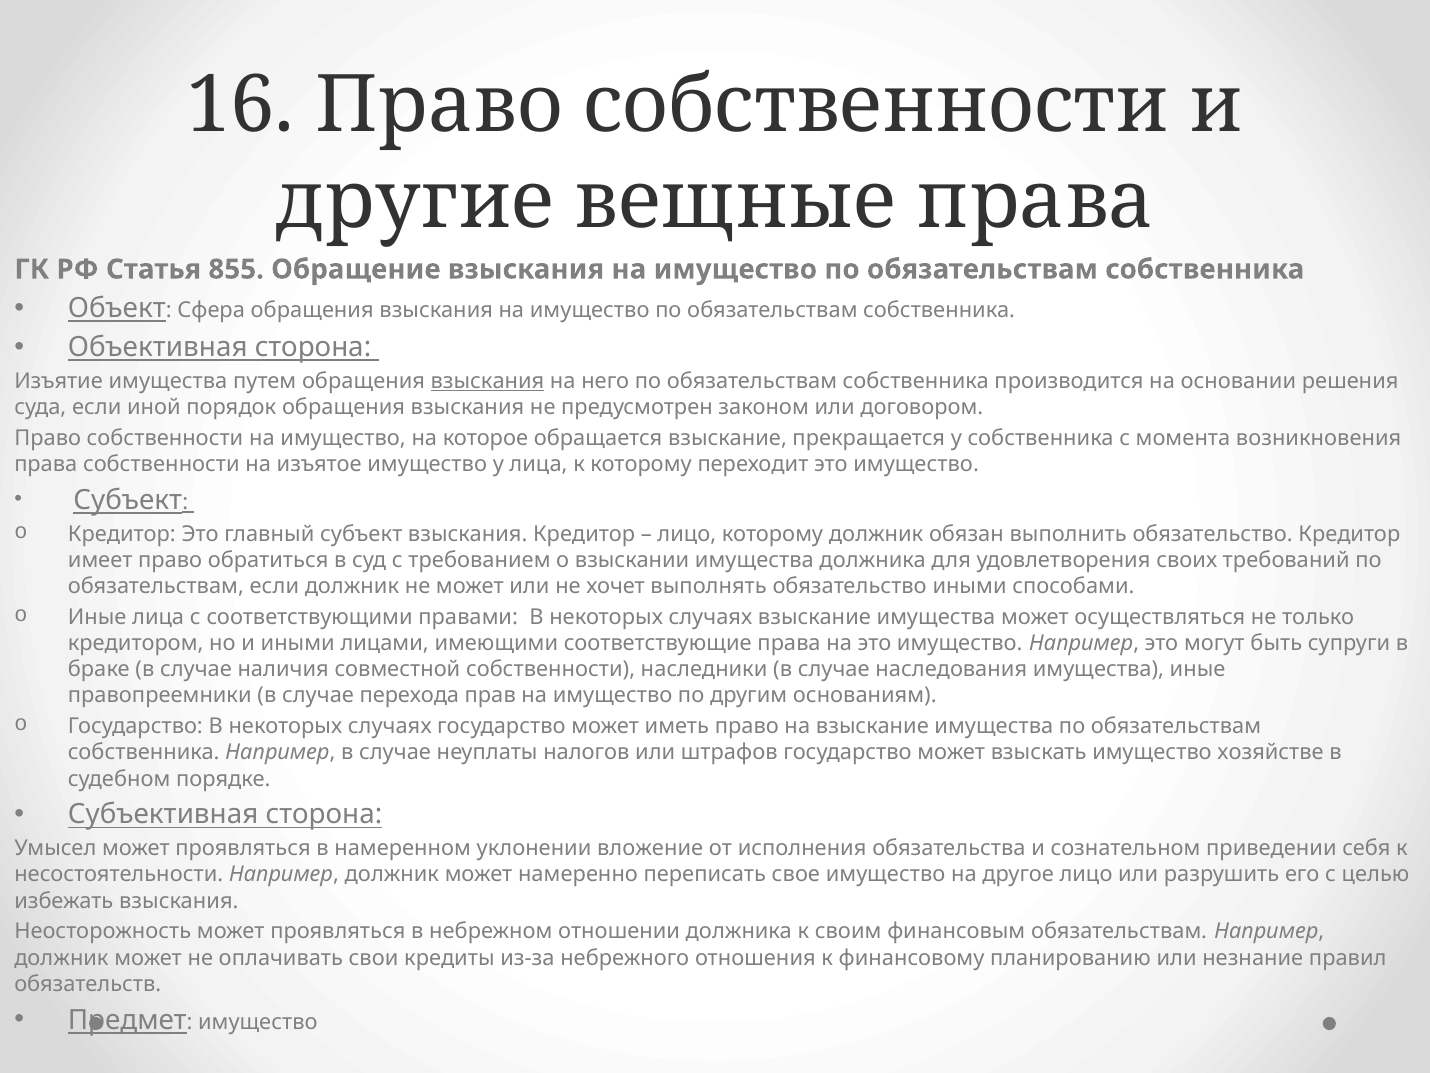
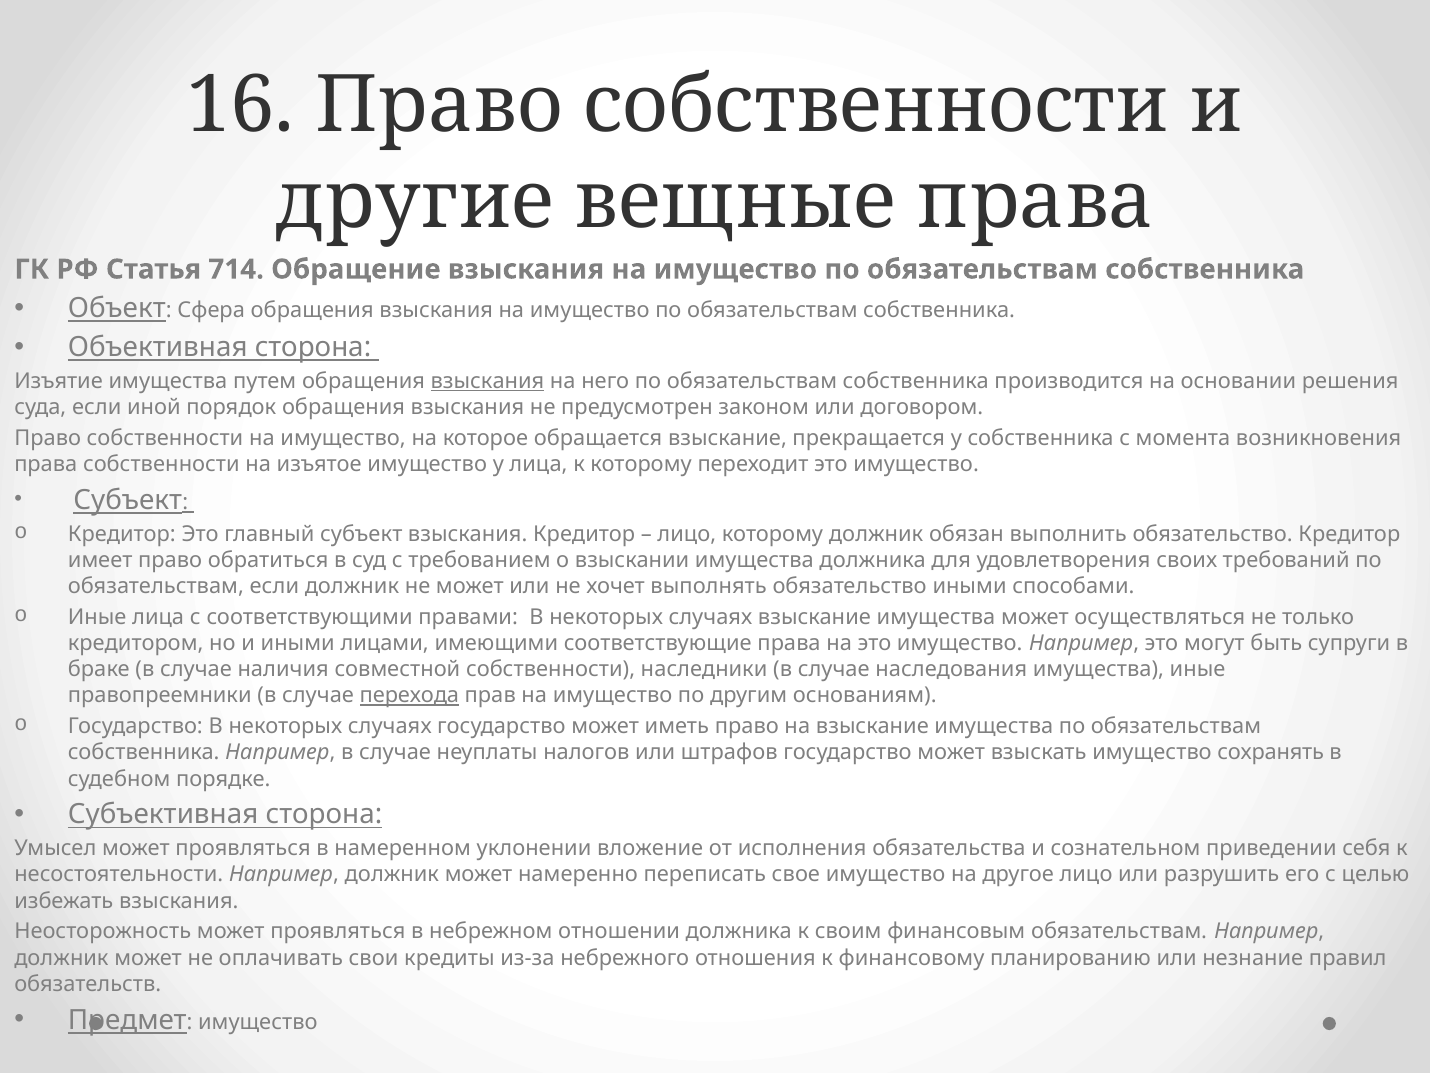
855: 855 -> 714
перехода underline: none -> present
хозяйстве: хозяйстве -> сохранять
